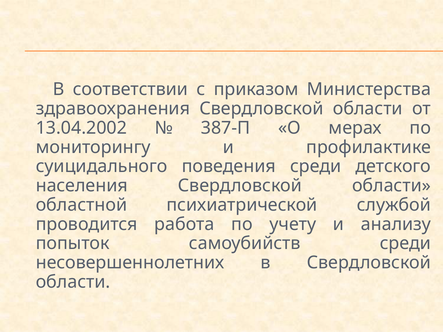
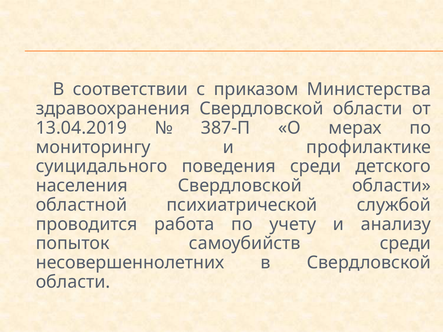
13.04.2002: 13.04.2002 -> 13.04.2019
